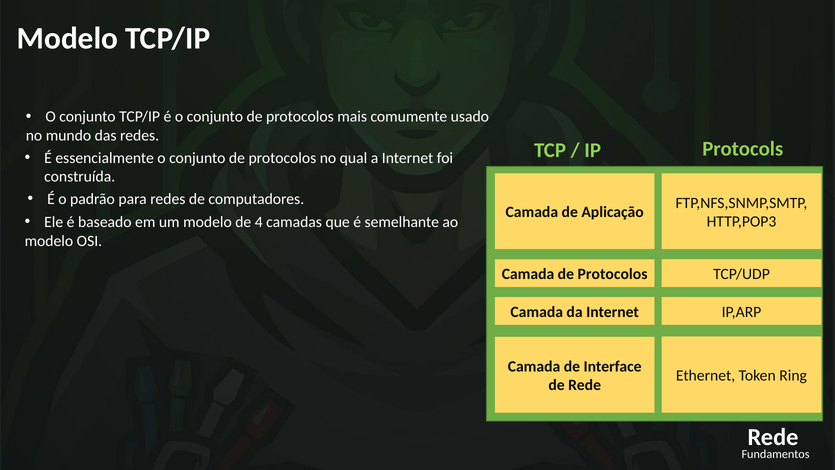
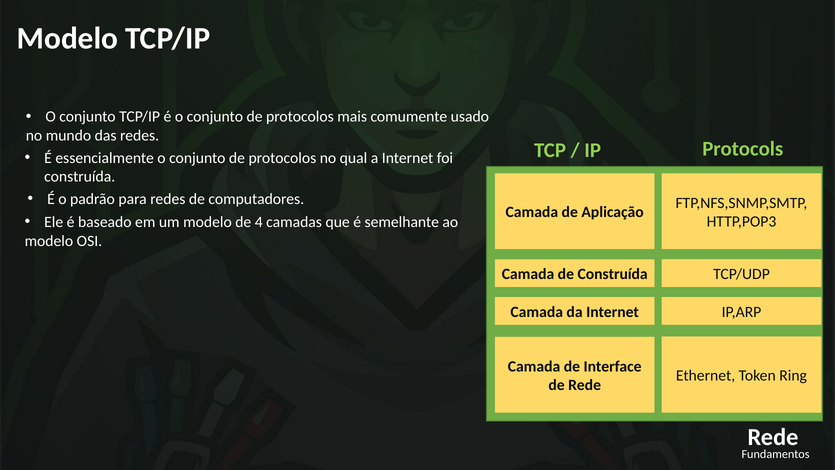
Camada de Protocolos: Protocolos -> Construída
